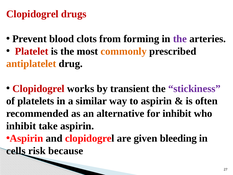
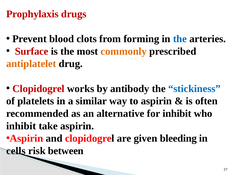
Clopidogrel at (32, 14): Clopidogrel -> Prophylaxis
the at (180, 39) colour: purple -> blue
Platelet: Platelet -> Surface
transient: transient -> antibody
stickiness colour: purple -> blue
because: because -> between
